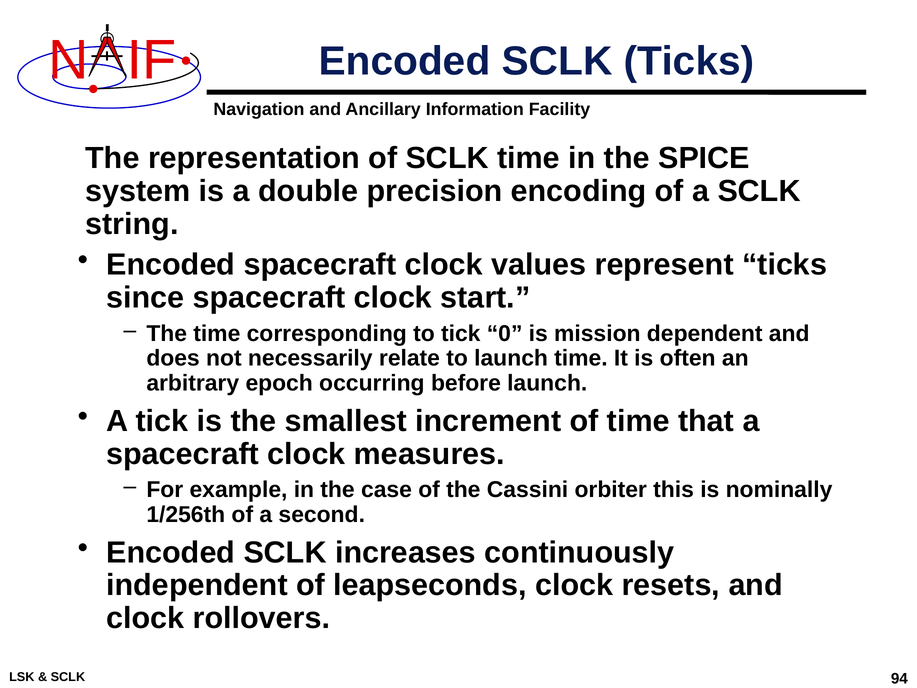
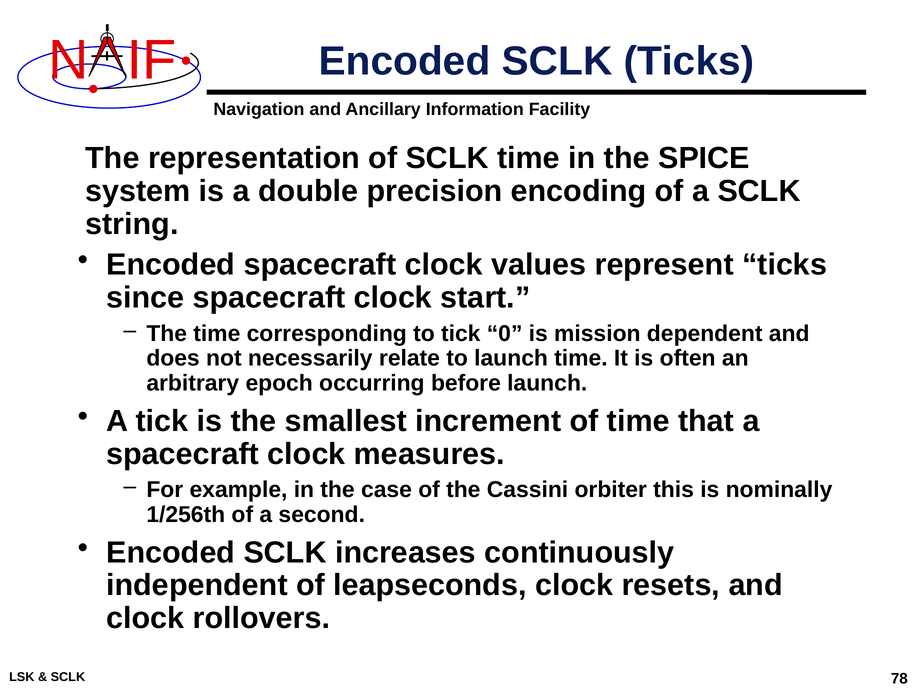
94: 94 -> 78
